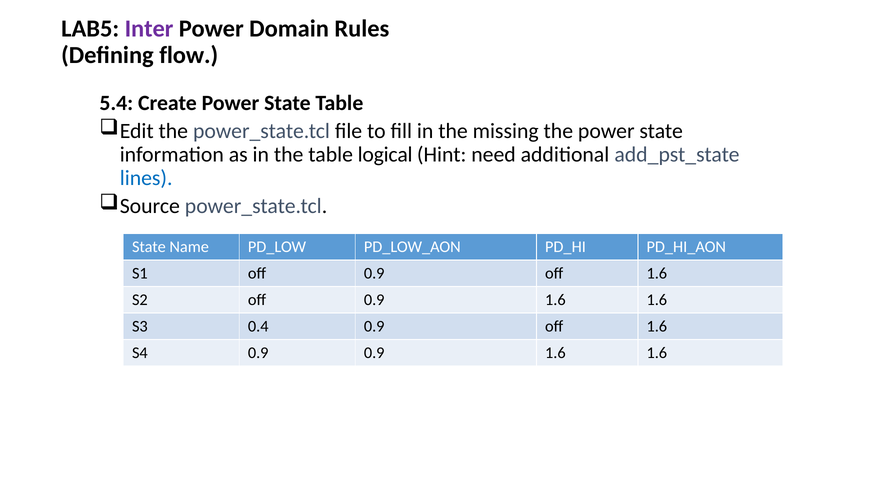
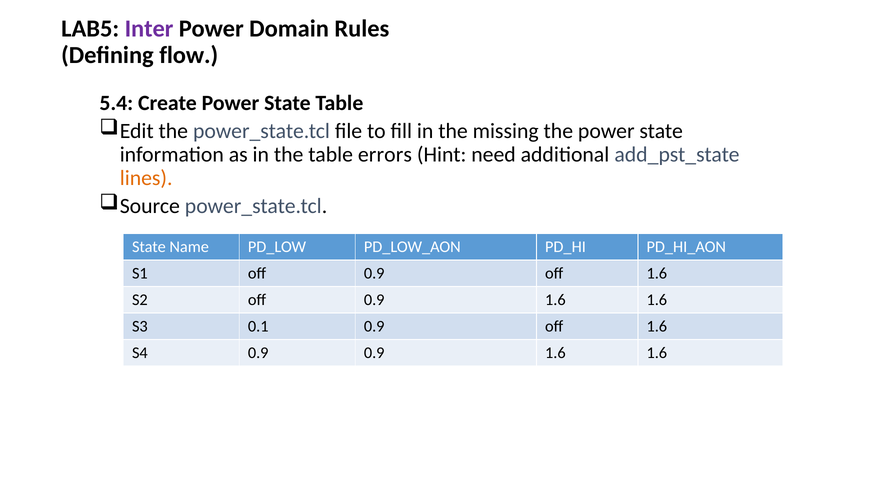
logical: logical -> errors
lines colour: blue -> orange
0.4: 0.4 -> 0.1
